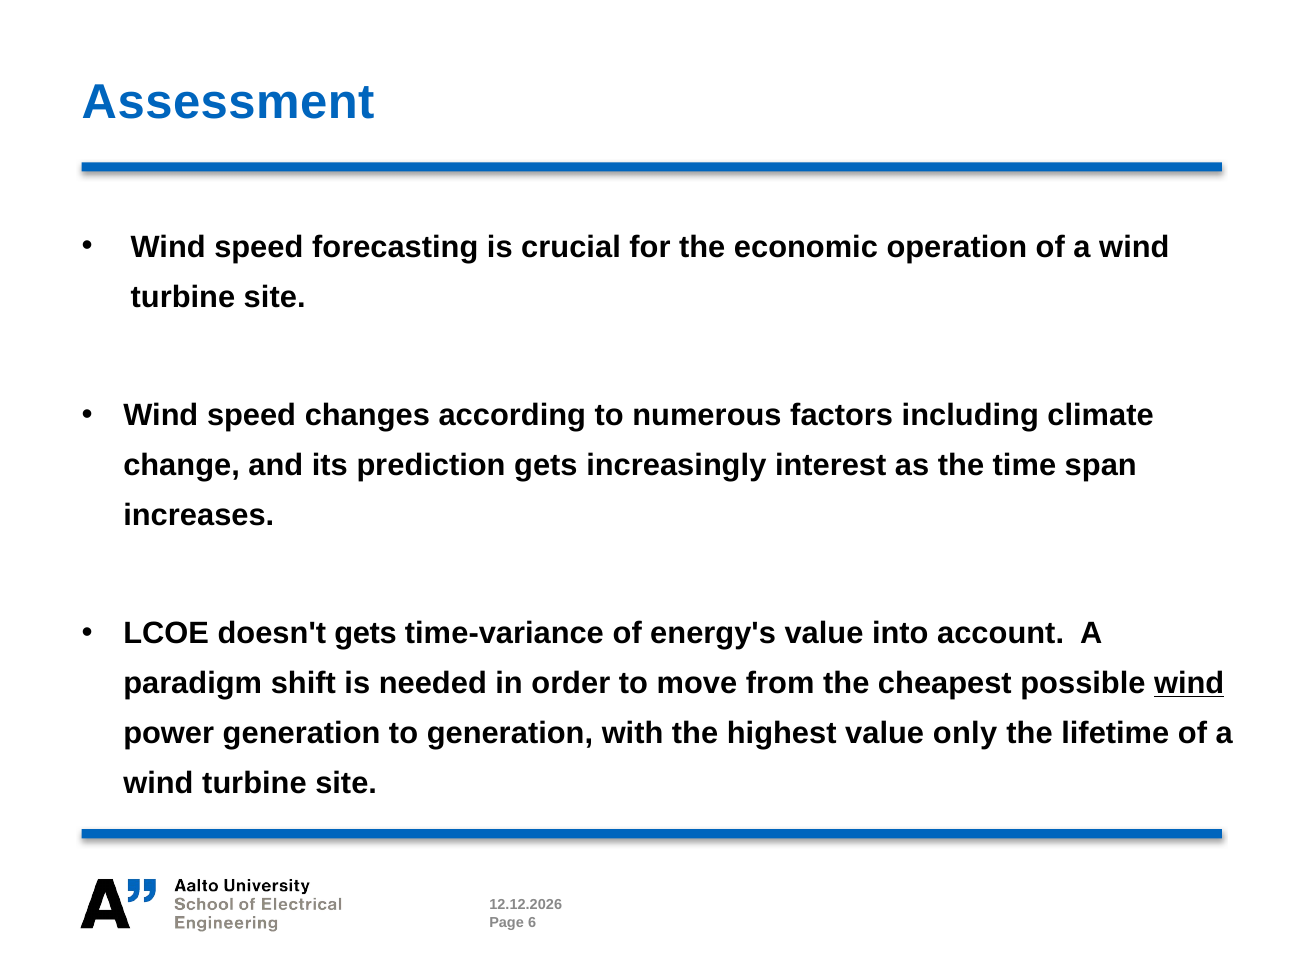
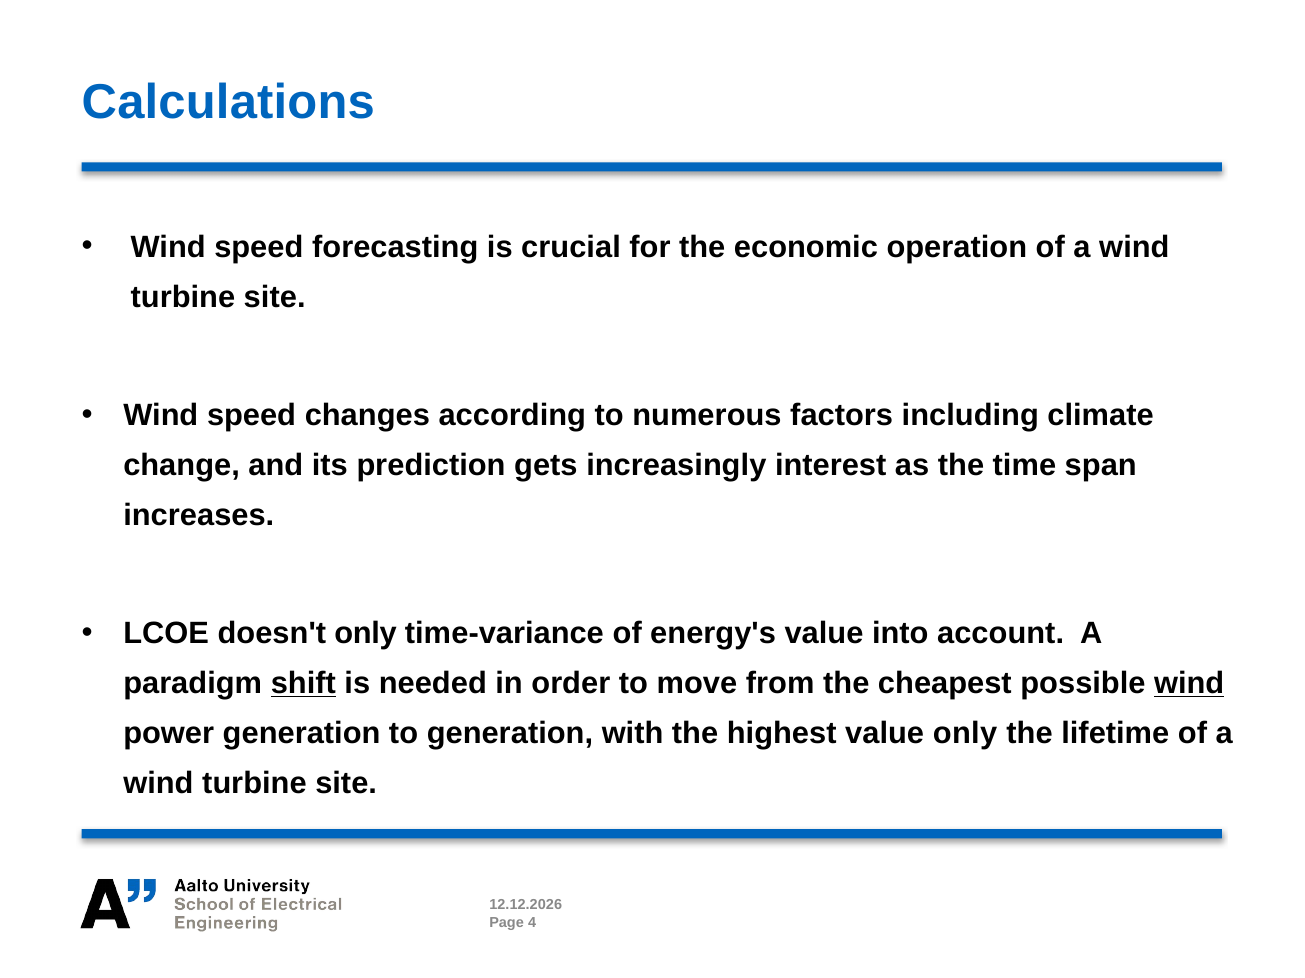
Assessment: Assessment -> Calculations
doesn't gets: gets -> only
shift underline: none -> present
6: 6 -> 4
